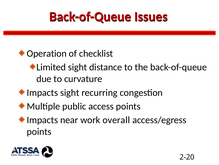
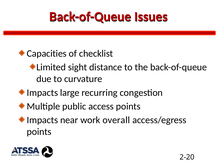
Operation: Operation -> Capacities
Impacts sight: sight -> large
